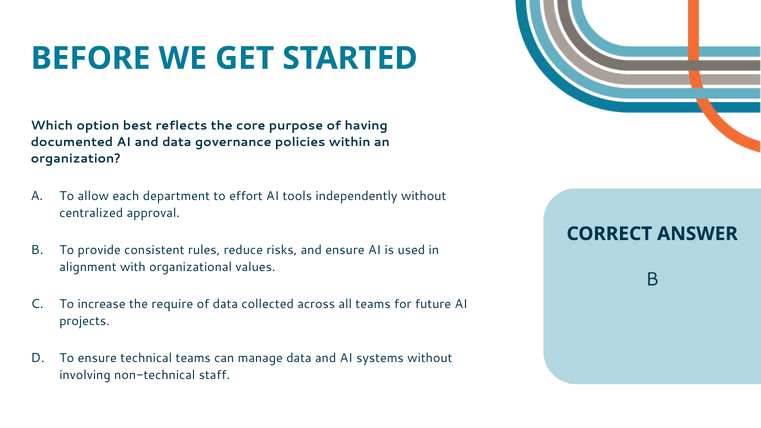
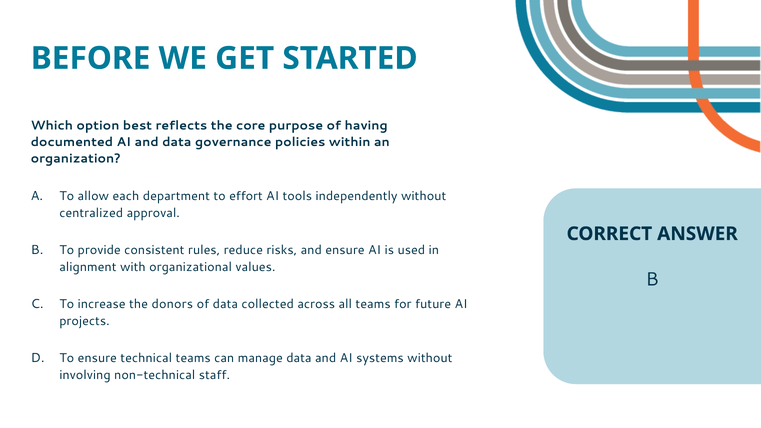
require: require -> donors
